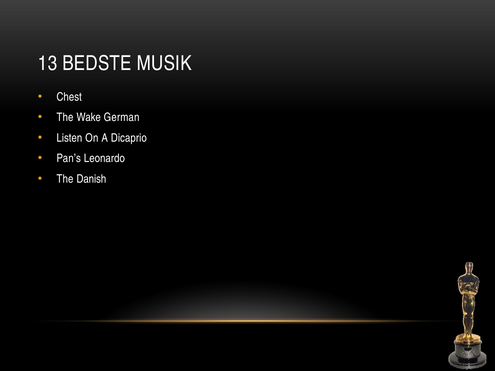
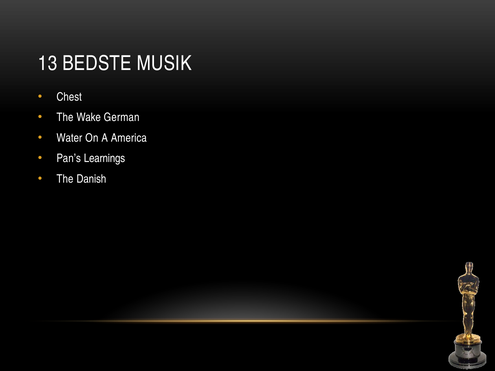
Listen: Listen -> Water
Dicaprio: Dicaprio -> America
Leonardo: Leonardo -> Learnings
